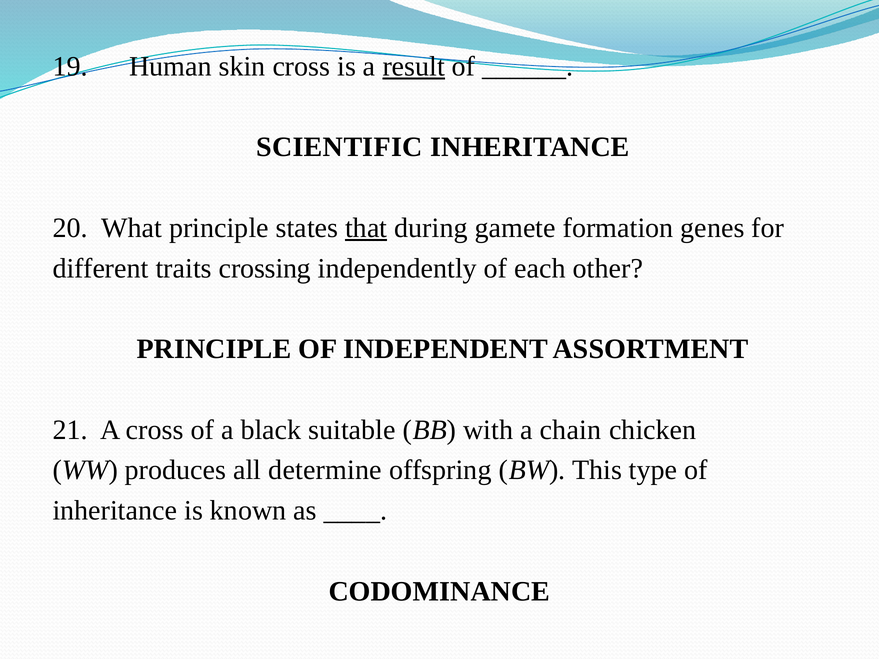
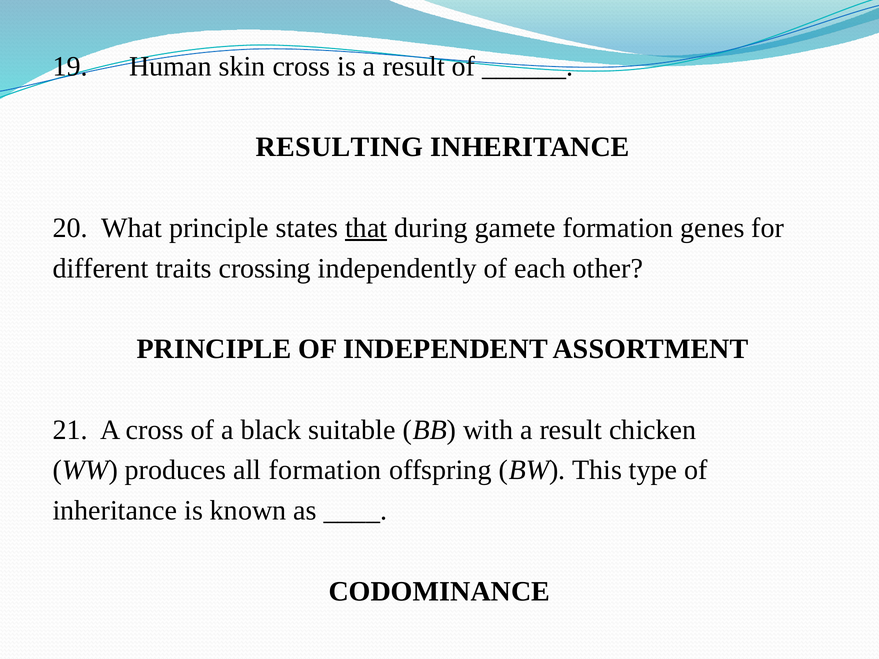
result at (414, 66) underline: present -> none
SCIENTIFIC: SCIENTIFIC -> RESULTING
with a chain: chain -> result
all determine: determine -> formation
